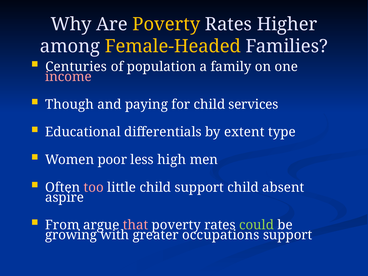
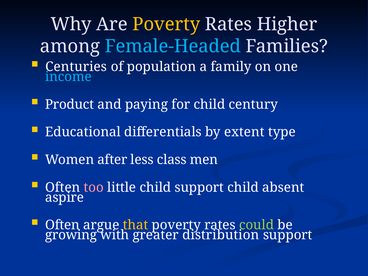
Female-Headed colour: yellow -> light blue
income colour: pink -> light blue
Though: Though -> Product
services: services -> century
poor: poor -> after
high: high -> class
From at (62, 225): From -> Often
that colour: pink -> yellow
occupations: occupations -> distribution
